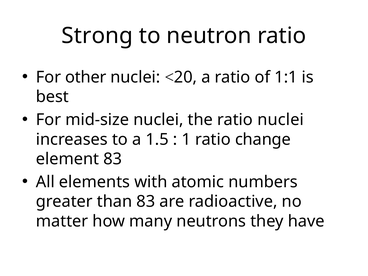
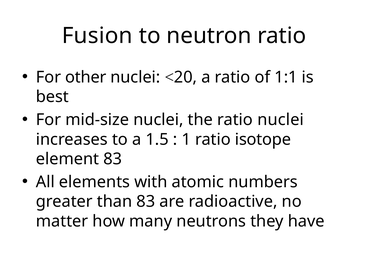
Strong: Strong -> Fusion
change: change -> isotope
